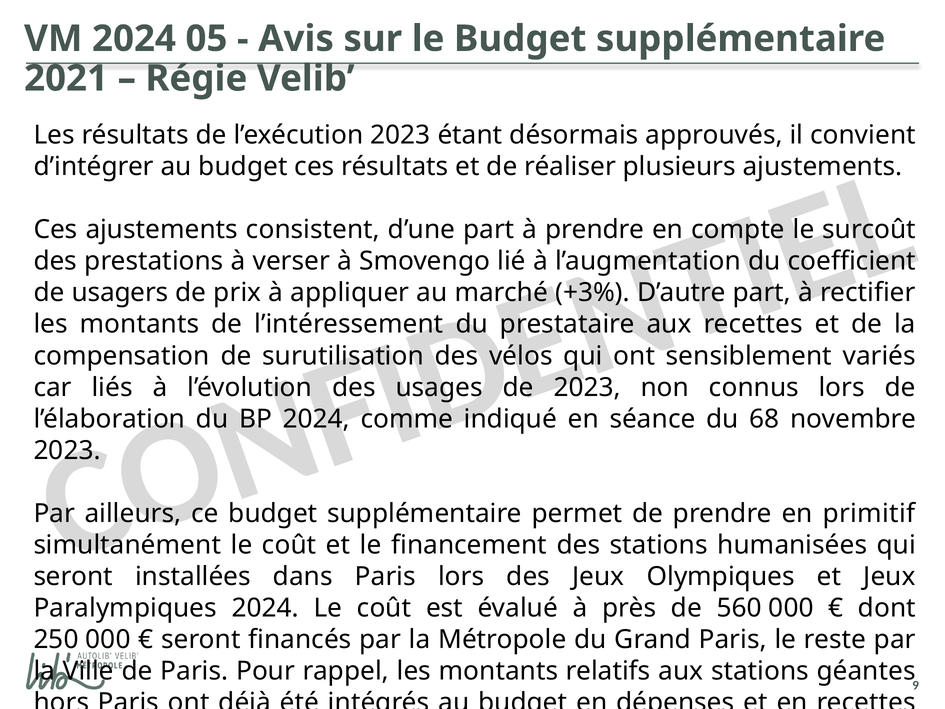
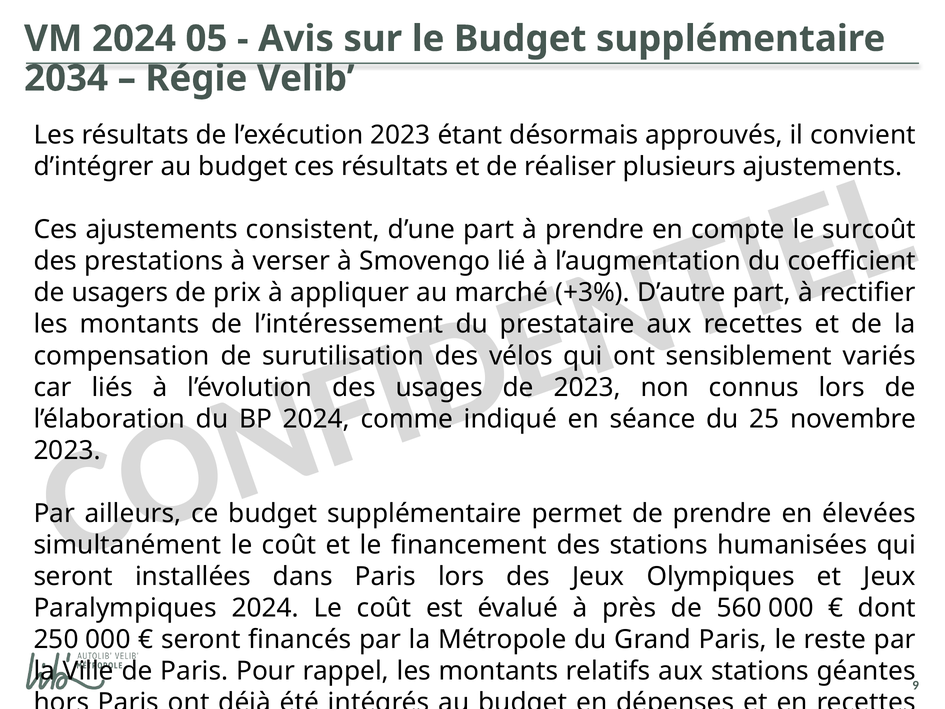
2021: 2021 -> 2034
68: 68 -> 25
en primitif: primitif -> élevées
